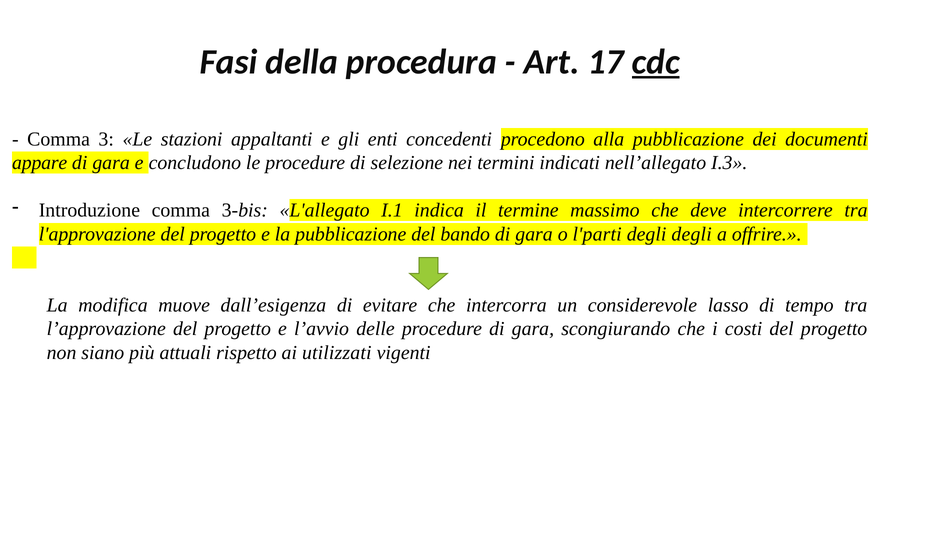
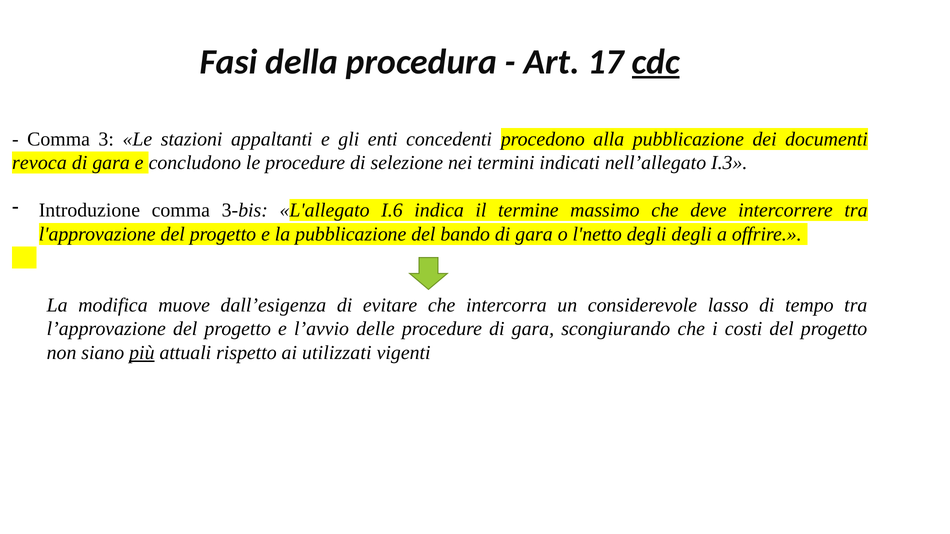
appare: appare -> revoca
I.1: I.1 -> I.6
l'parti: l'parti -> l'netto
più underline: none -> present
